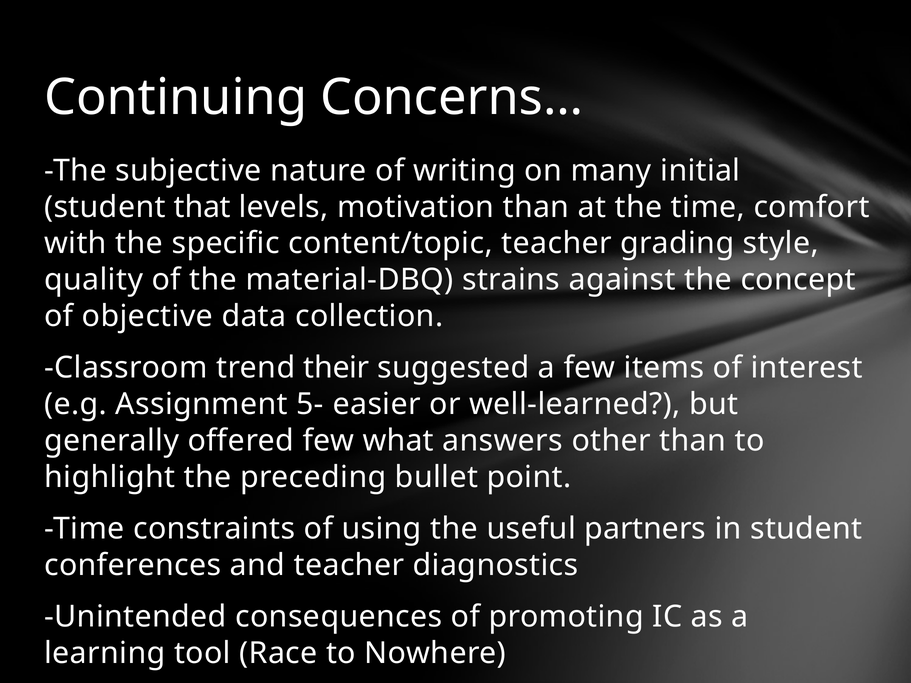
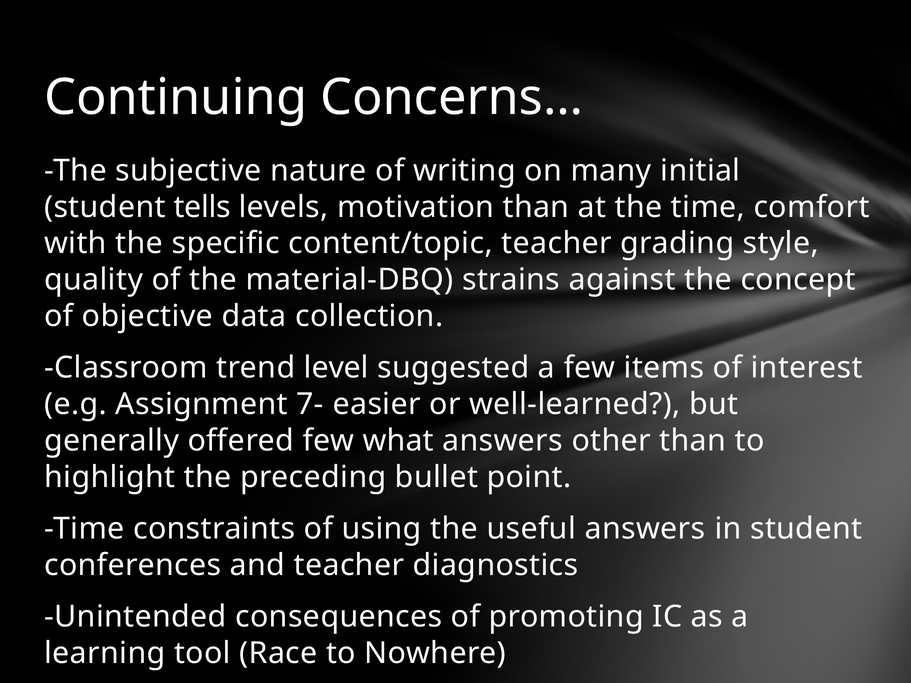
that: that -> tells
their: their -> level
5-: 5- -> 7-
useful partners: partners -> answers
